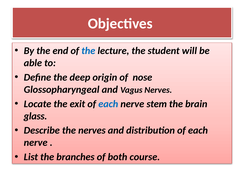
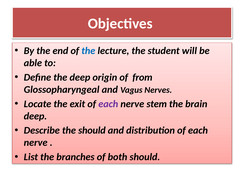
nose: nose -> from
each at (108, 104) colour: blue -> purple
glass at (35, 116): glass -> deep
the nerves: nerves -> should
both course: course -> should
